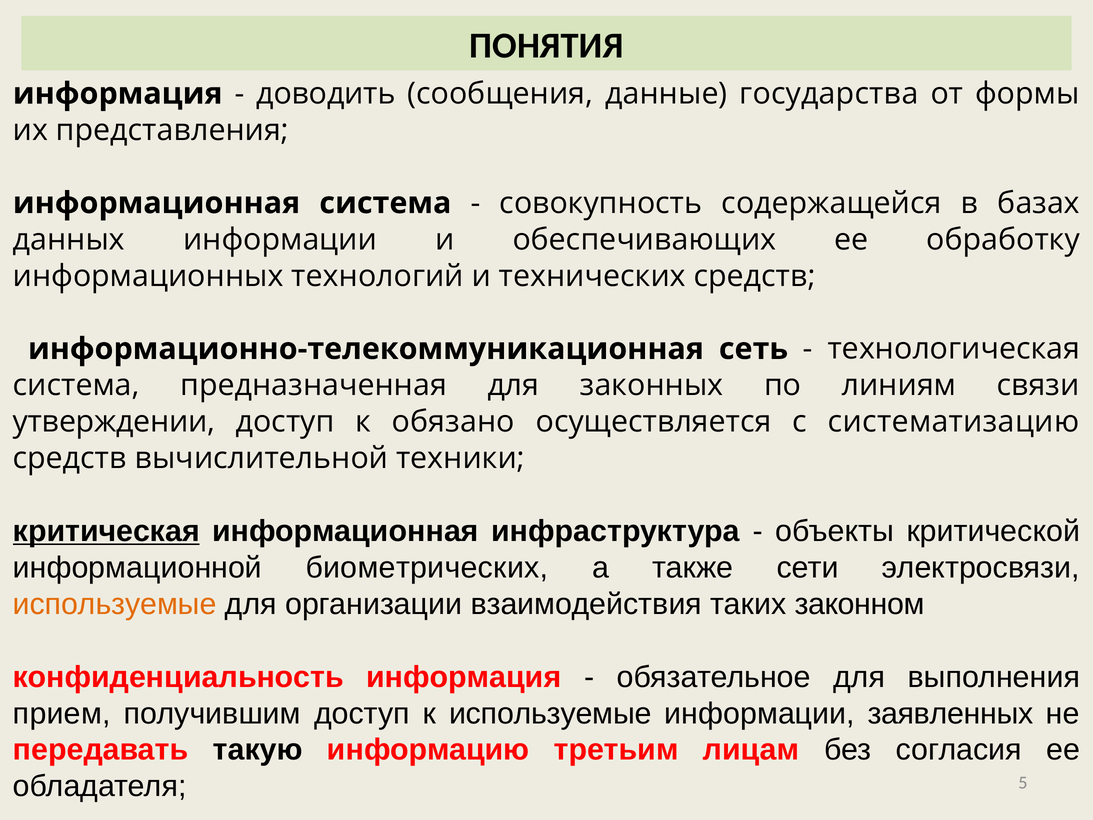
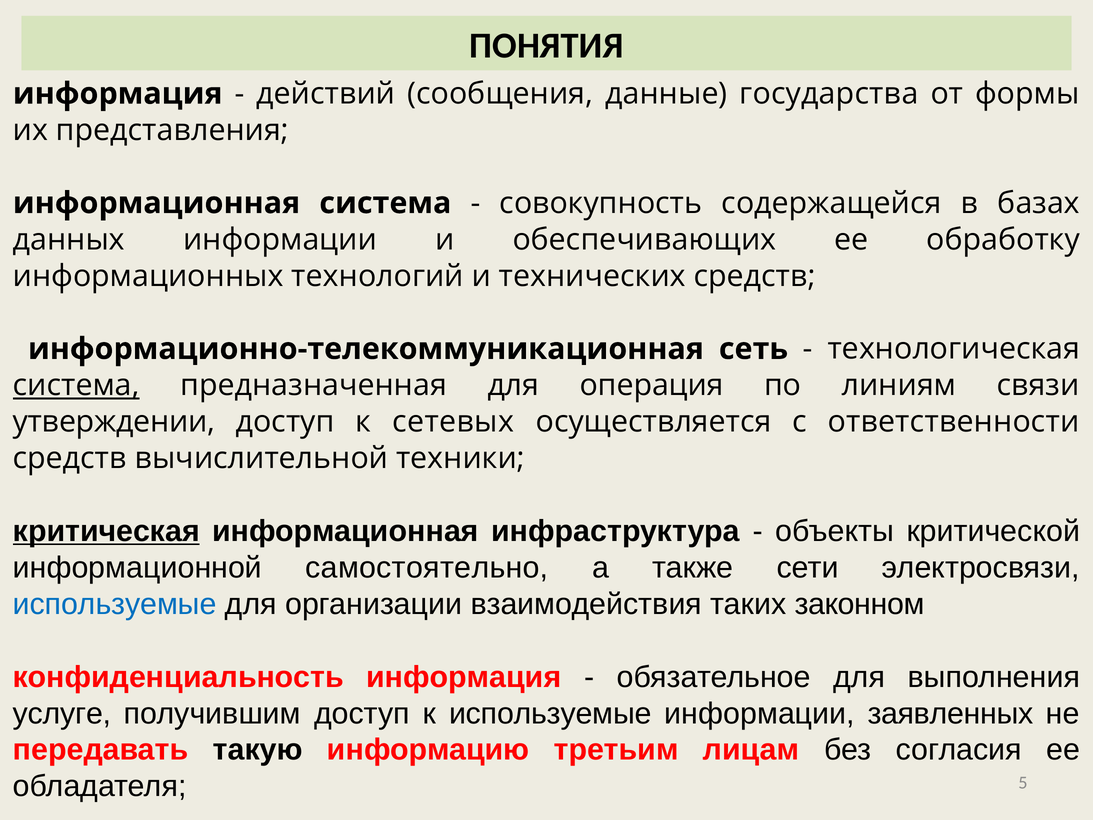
доводить: доводить -> действий
система at (76, 385) underline: none -> present
законных: законных -> операция
обязано: обязано -> сетевых
систематизацию: систематизацию -> ответственности
биометрических: биометрических -> самостоятельно
используемые at (115, 604) colour: orange -> blue
прием: прием -> услуге
